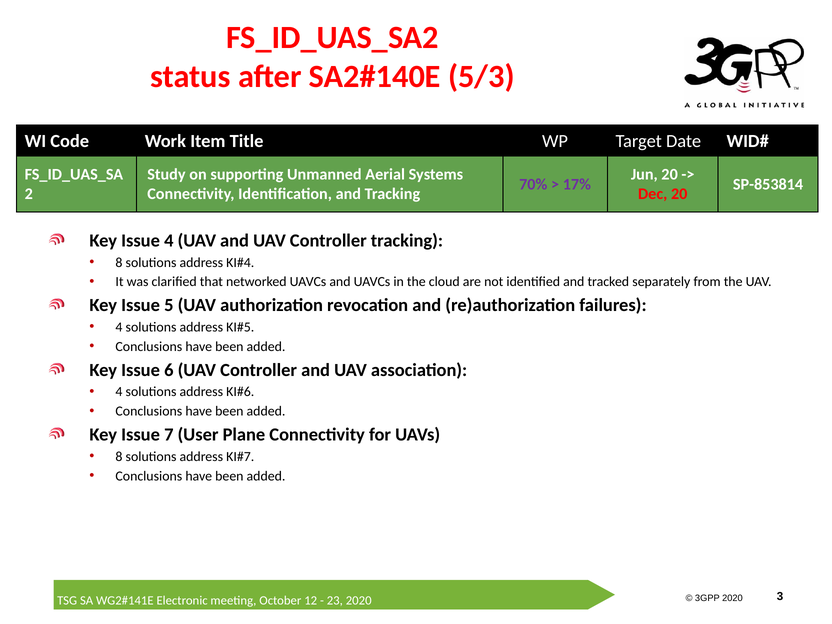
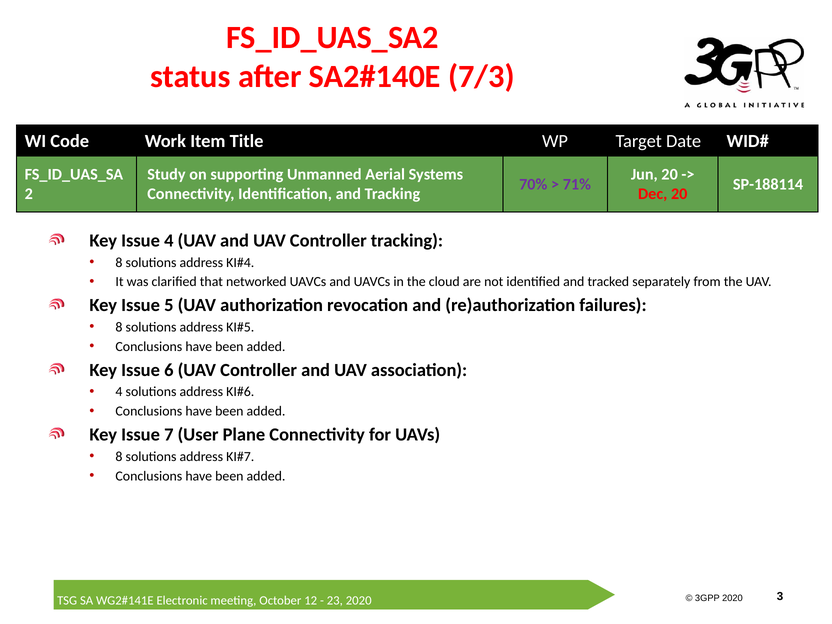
5/3: 5/3 -> 7/3
17%: 17% -> 71%
SP-853814: SP-853814 -> SP-188114
4 at (119, 327): 4 -> 8
